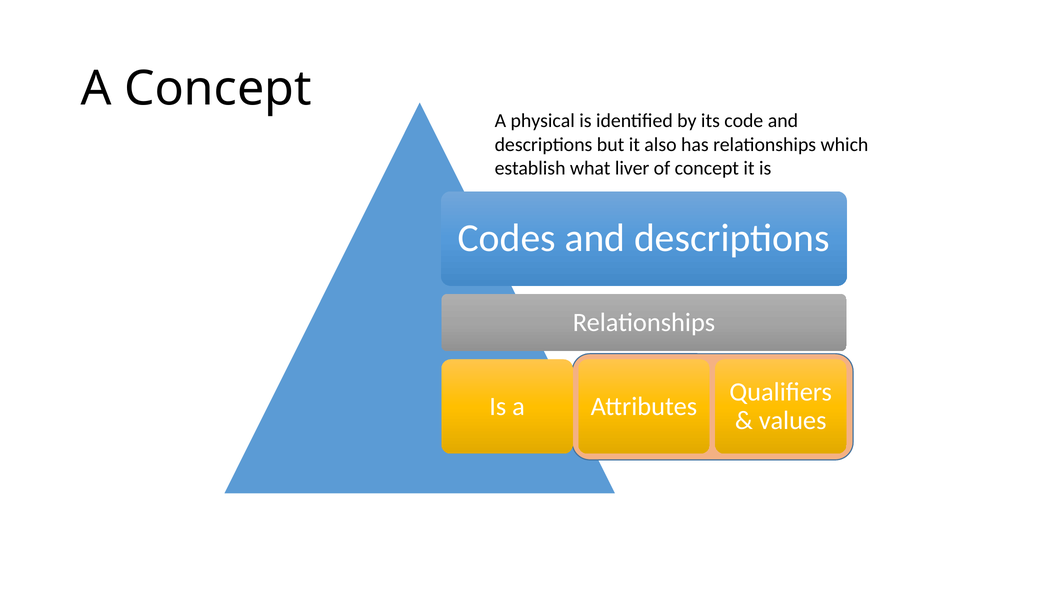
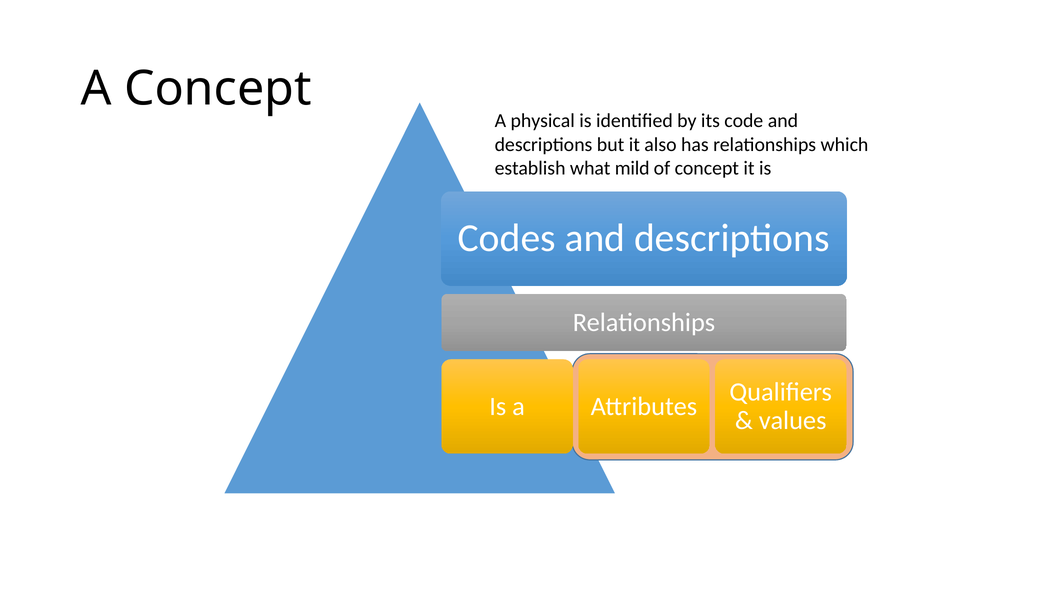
liver: liver -> mild
